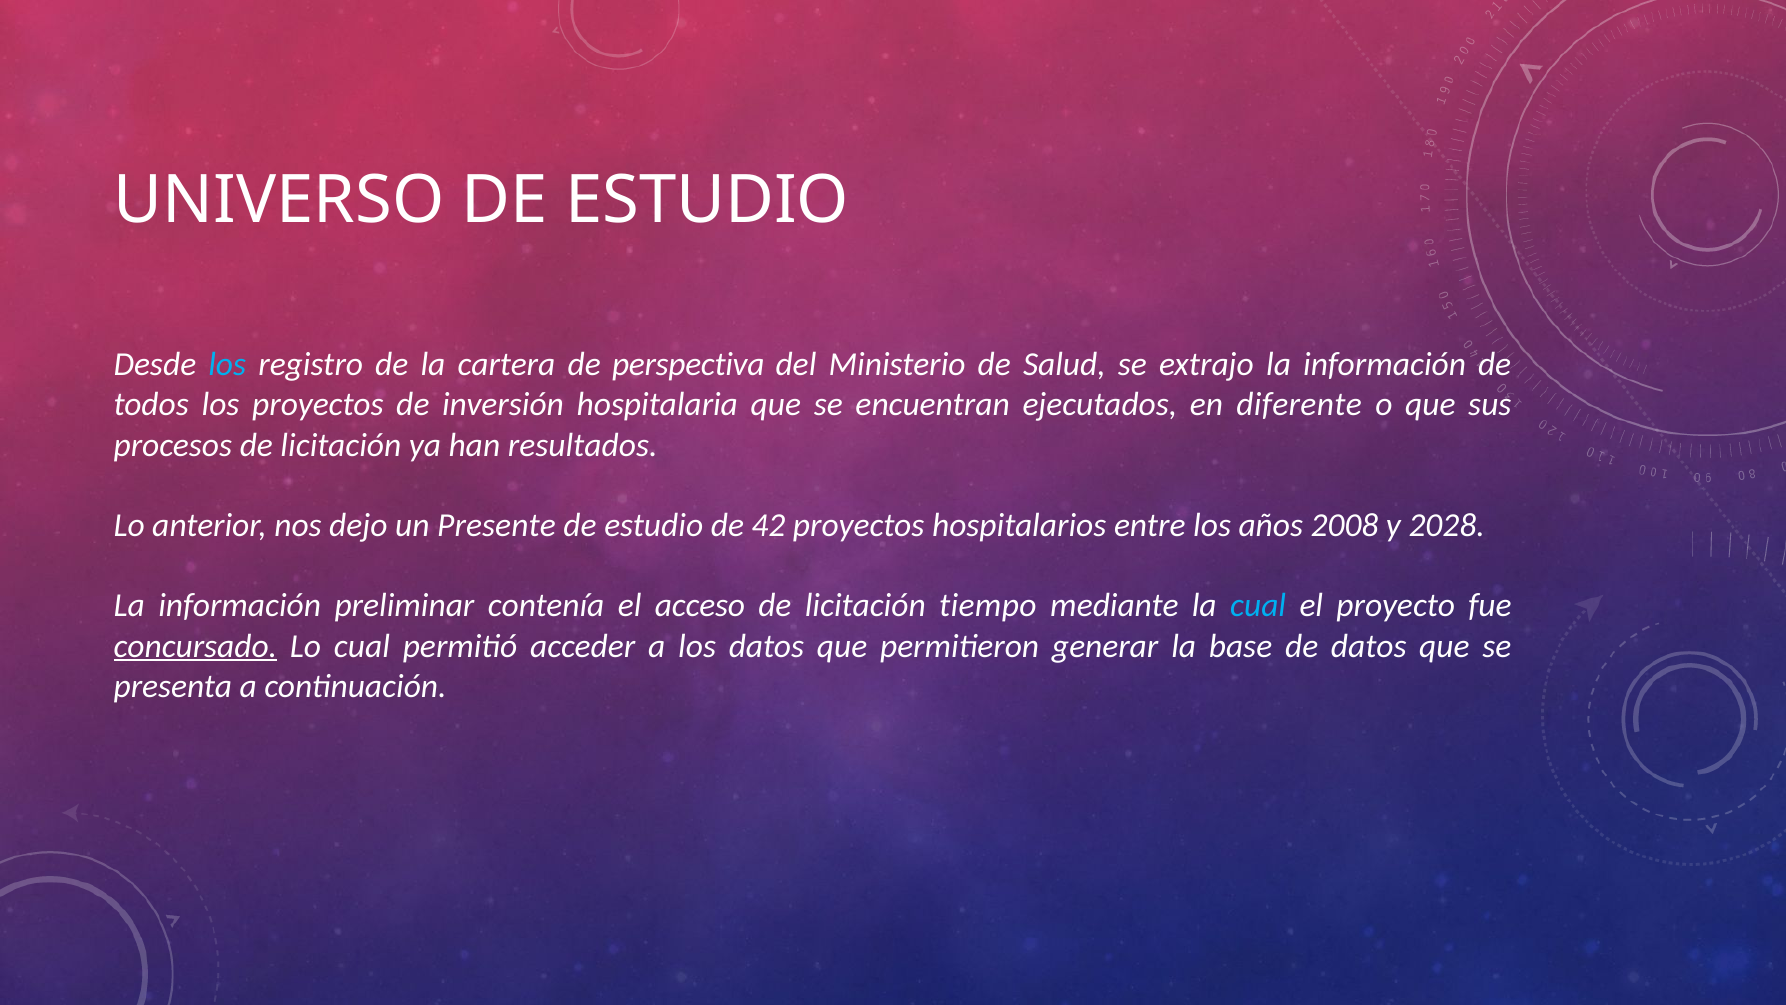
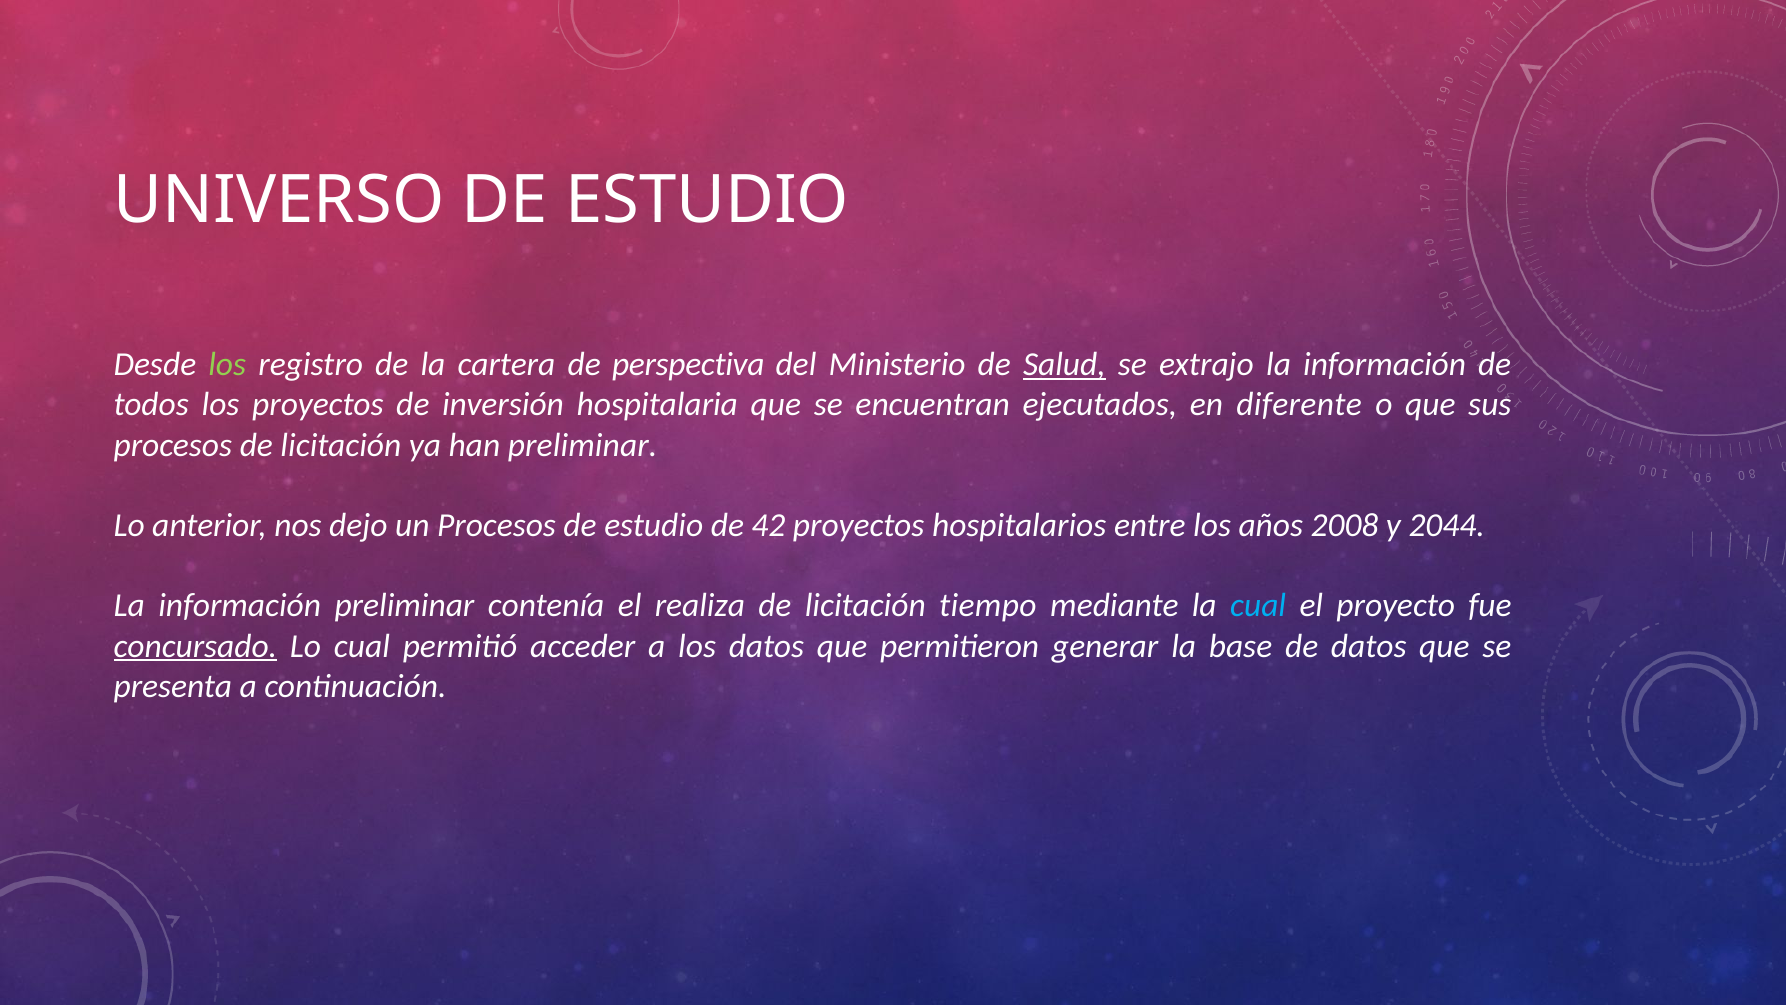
los at (227, 365) colour: light blue -> light green
Salud underline: none -> present
han resultados: resultados -> preliminar
un Presente: Presente -> Procesos
2028: 2028 -> 2044
acceso: acceso -> realiza
